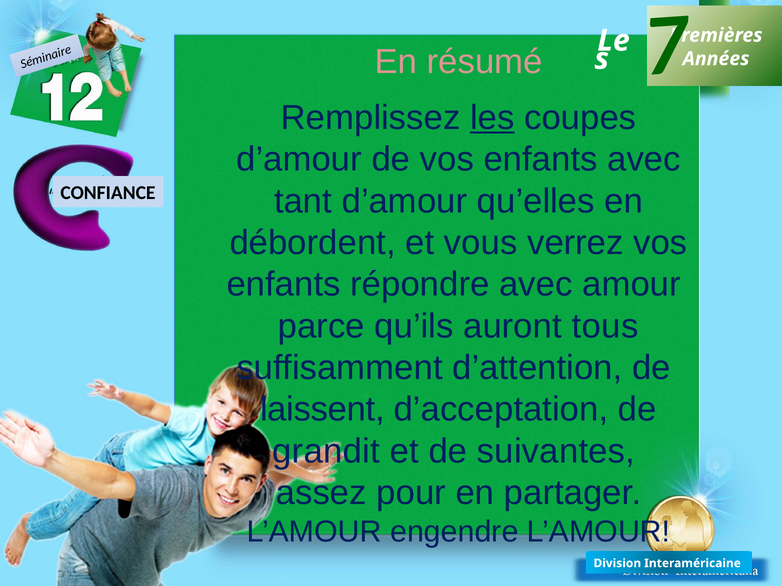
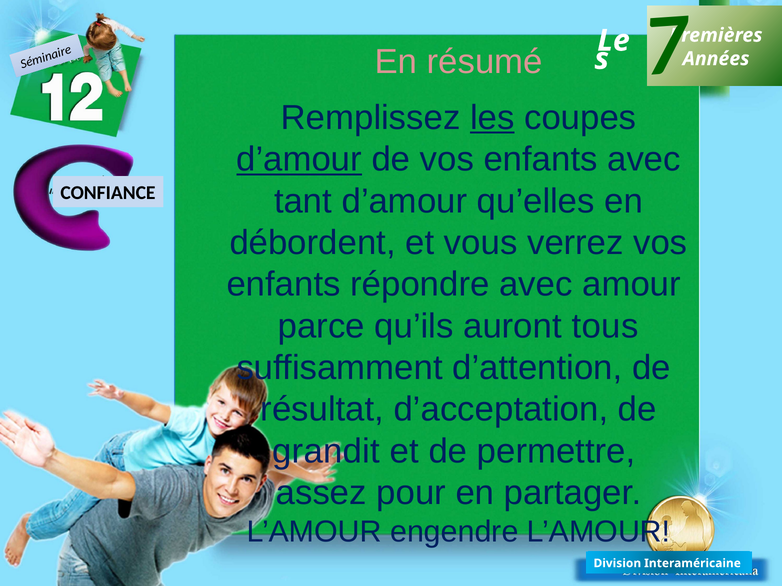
d’amour at (299, 160) underline: none -> present
laissent: laissent -> résultat
suivantes: suivantes -> permettre
